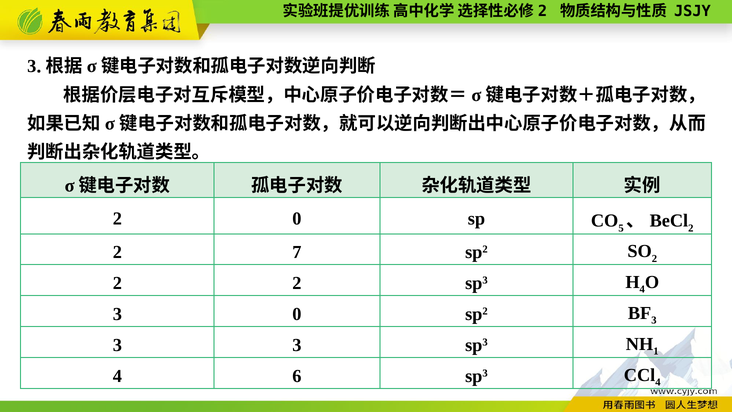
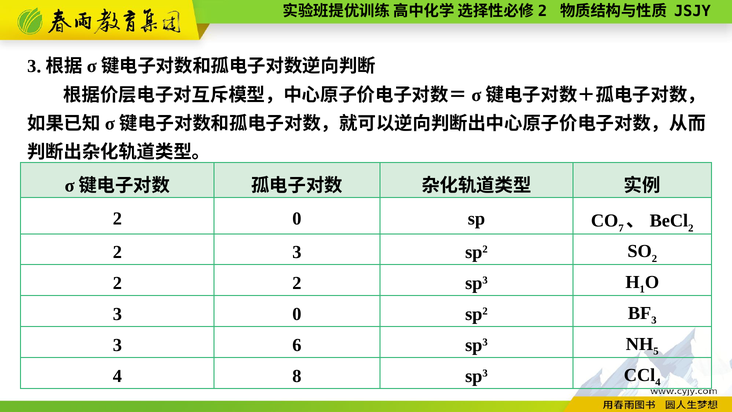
5: 5 -> 7
2 7: 7 -> 3
4 at (642, 289): 4 -> 1
3 at (297, 345): 3 -> 6
1: 1 -> 5
6: 6 -> 8
